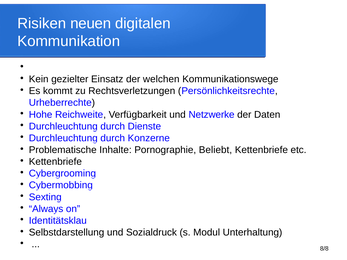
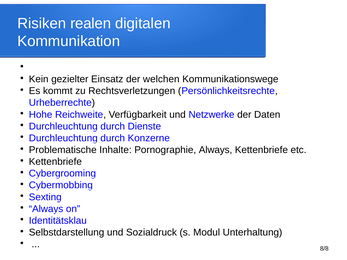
neuen: neuen -> realen
Pornographie Beliebt: Beliebt -> Always
